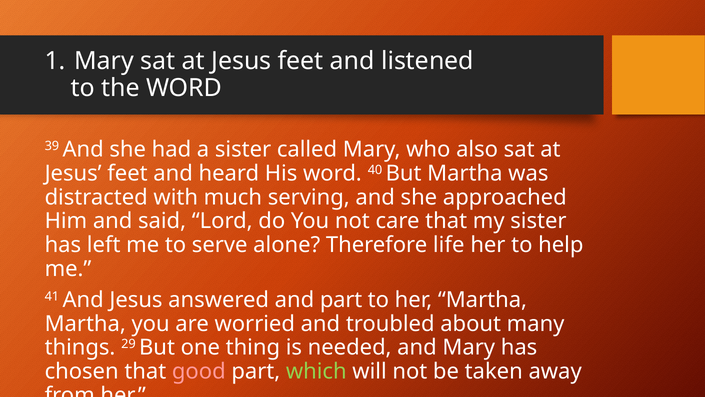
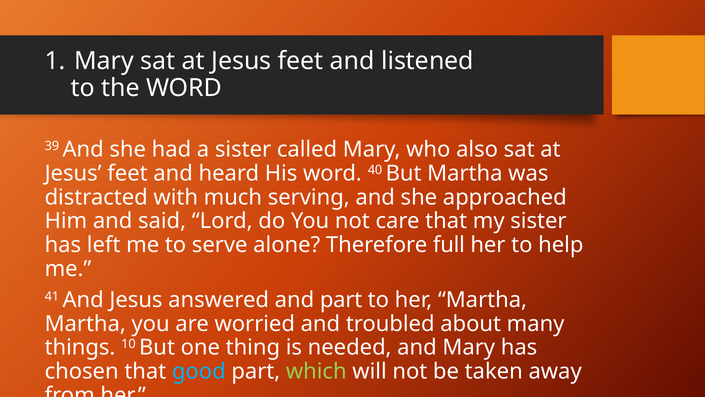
life: life -> full
29: 29 -> 10
good colour: pink -> light blue
